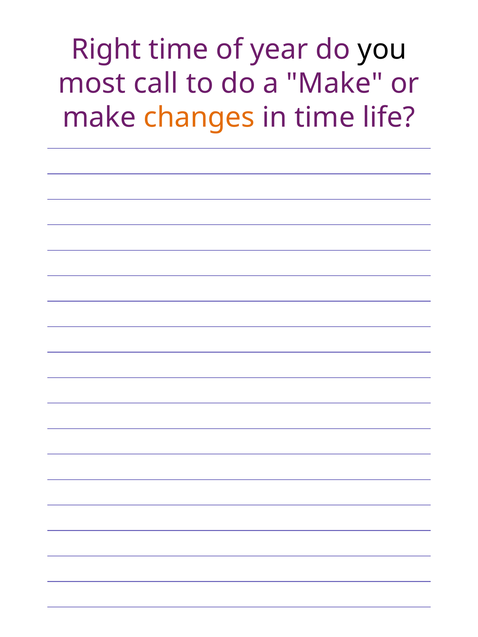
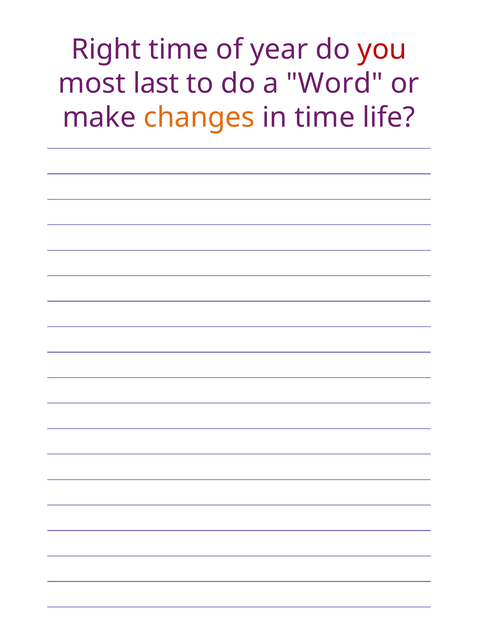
you colour: black -> red
call: call -> last
a Make: Make -> Word
